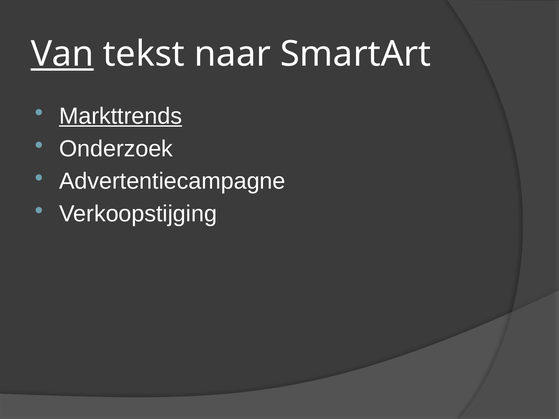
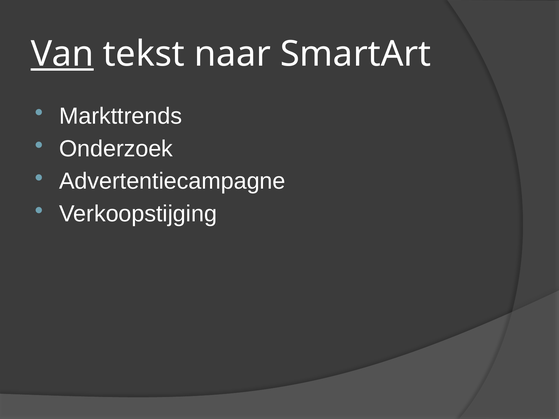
Markttrends underline: present -> none
